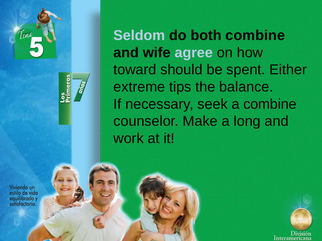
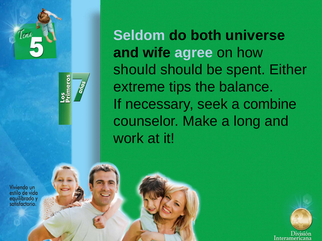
both combine: combine -> universe
toward at (135, 70): toward -> should
